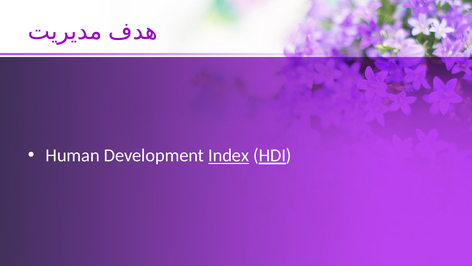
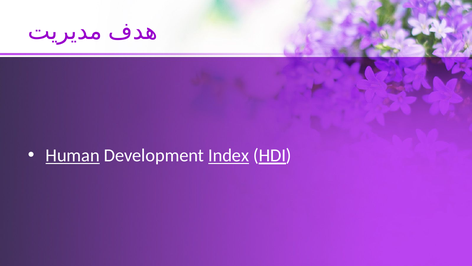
Human underline: none -> present
